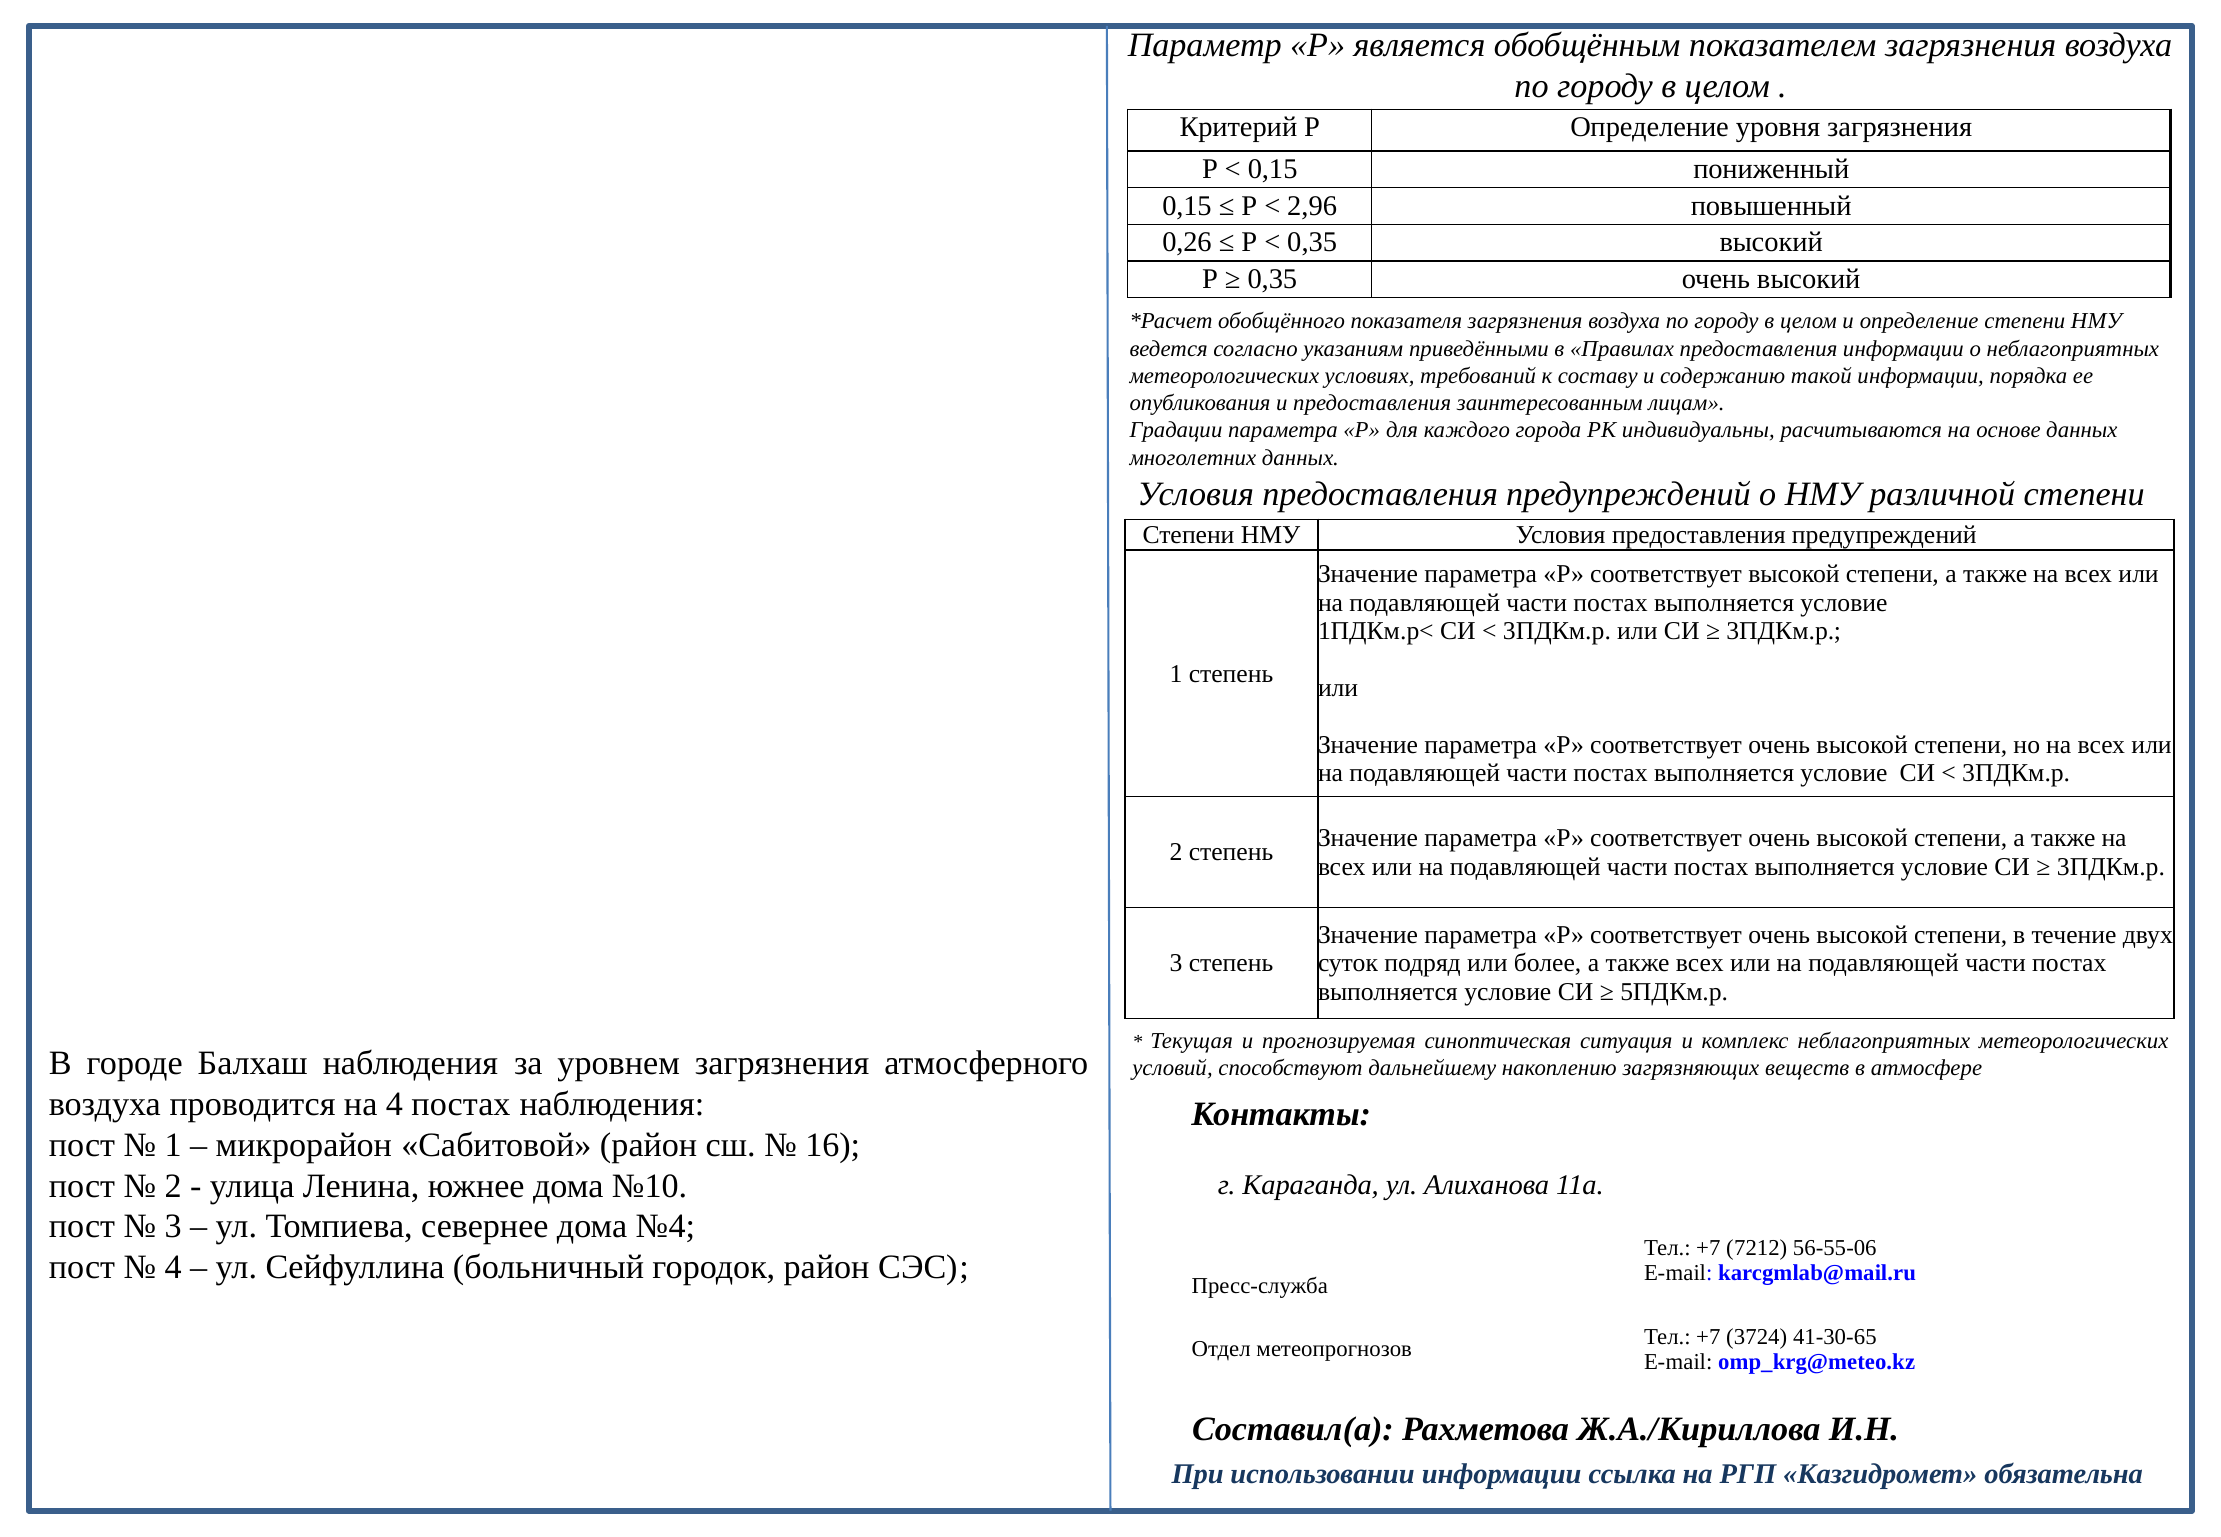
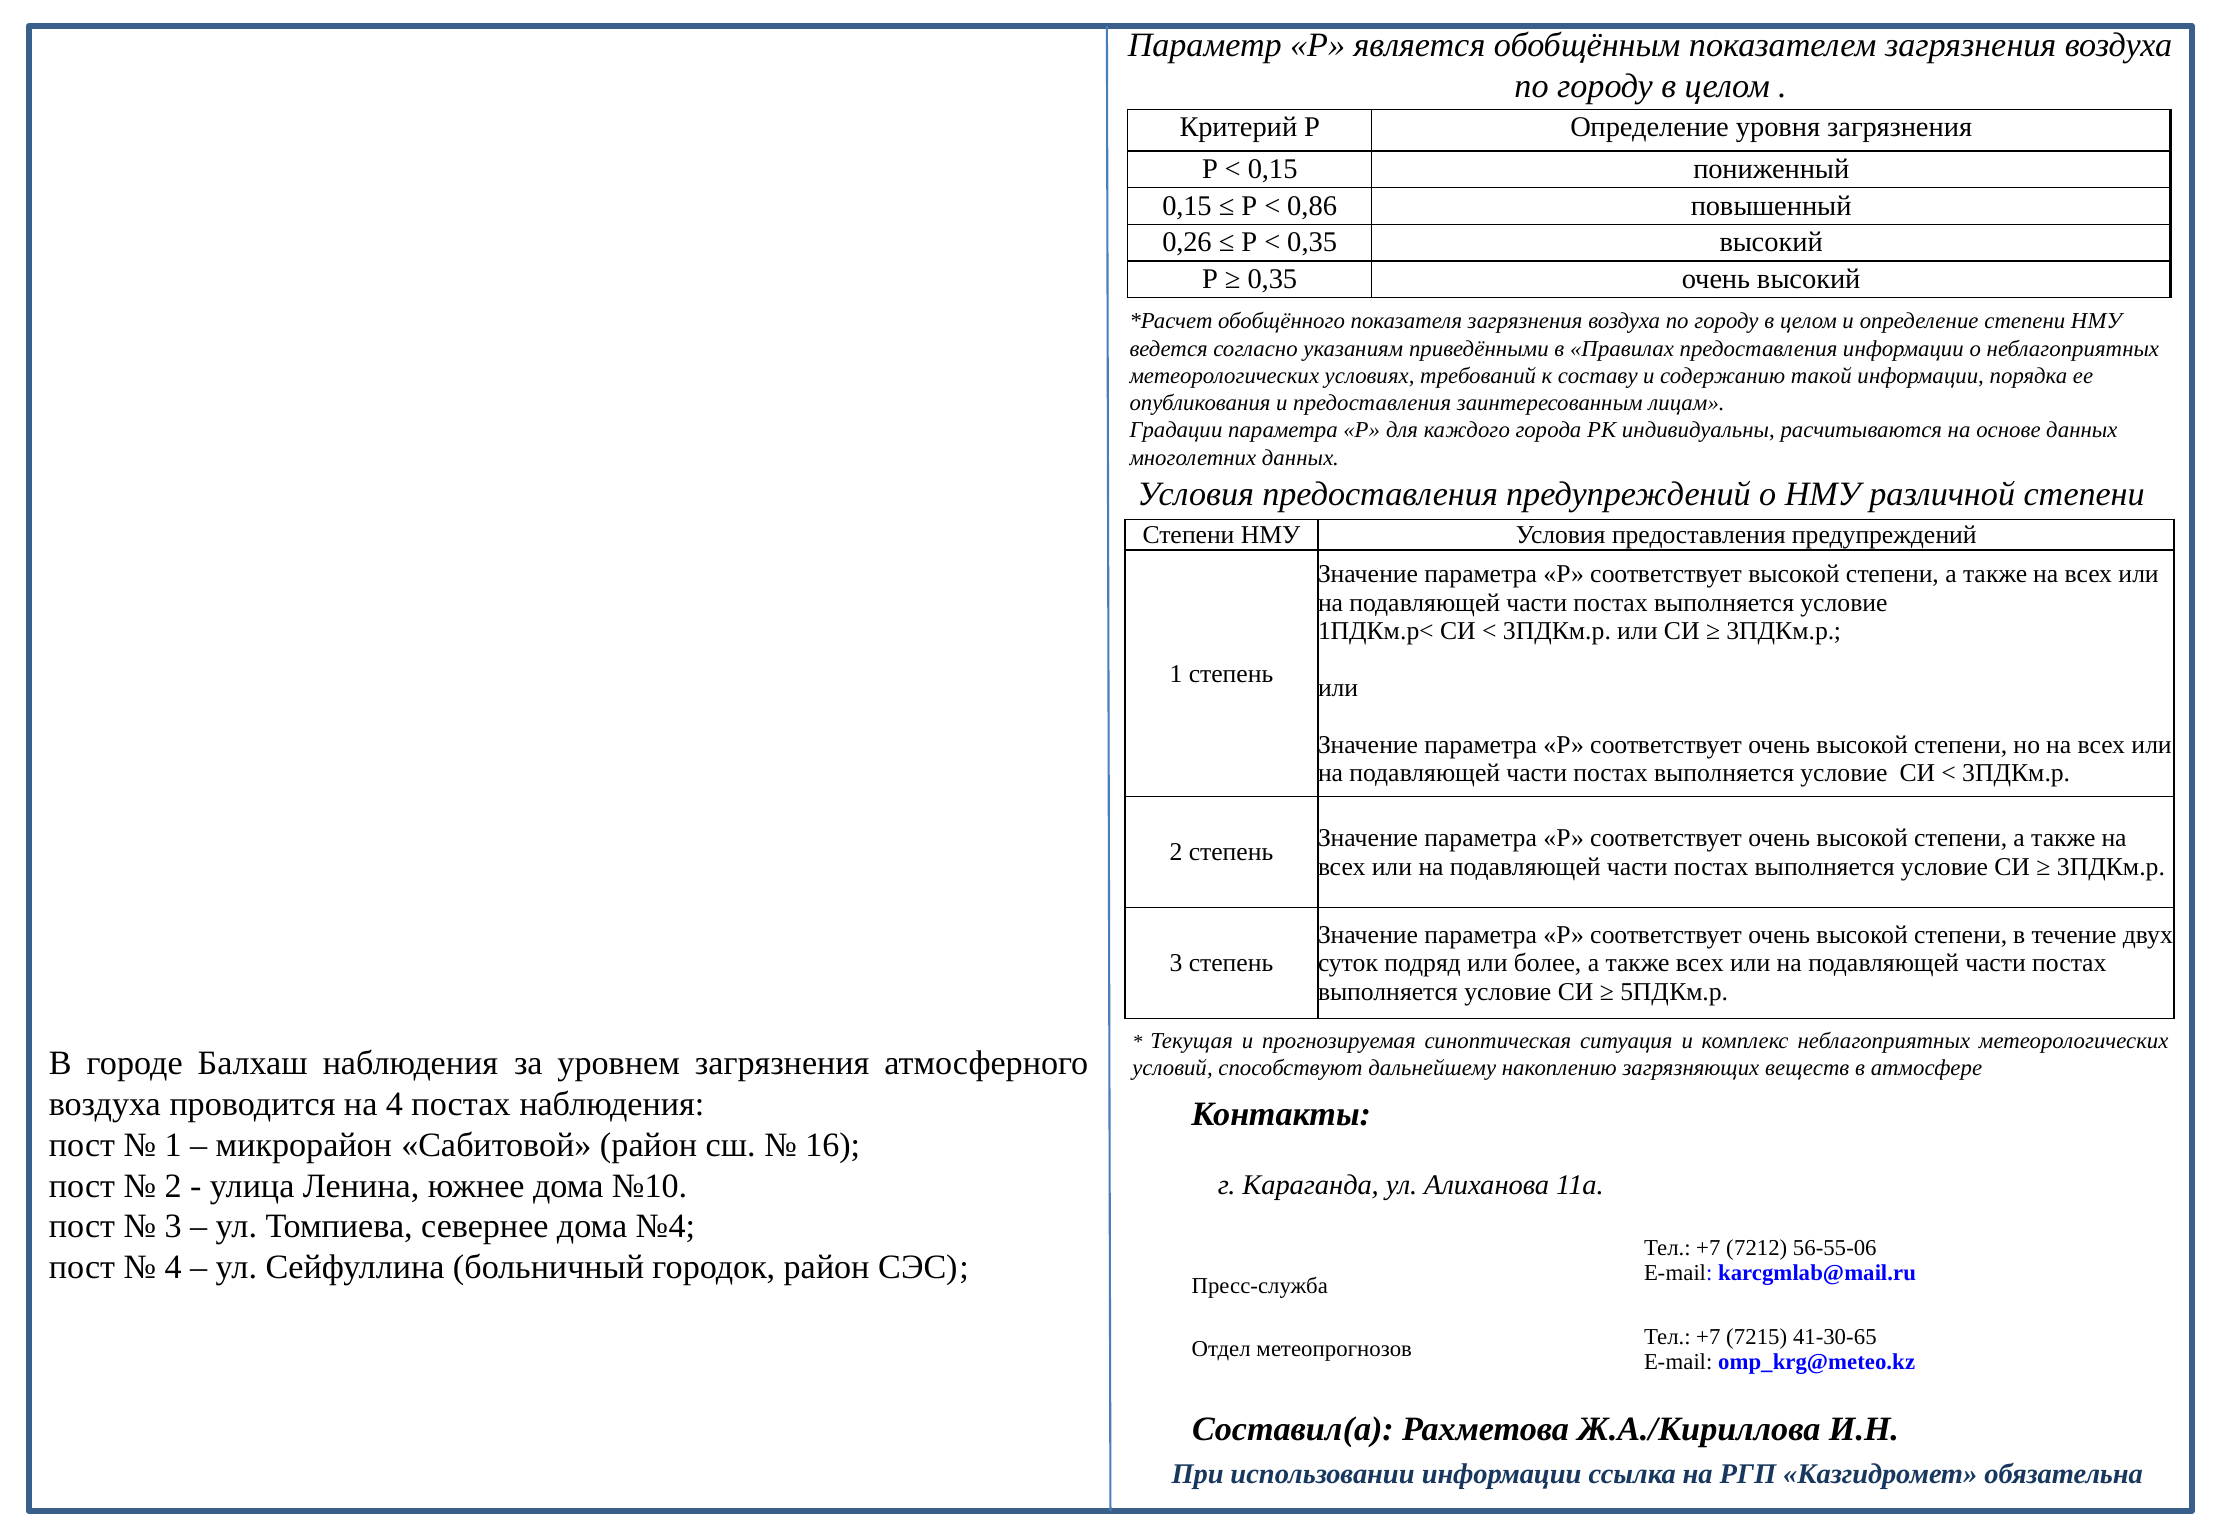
2,96: 2,96 -> 0,86
3724: 3724 -> 7215
